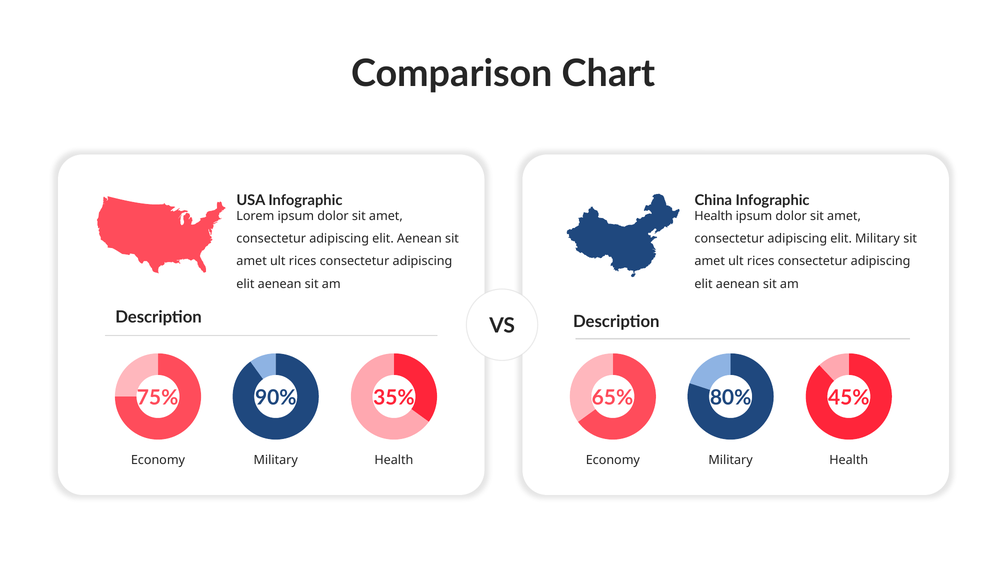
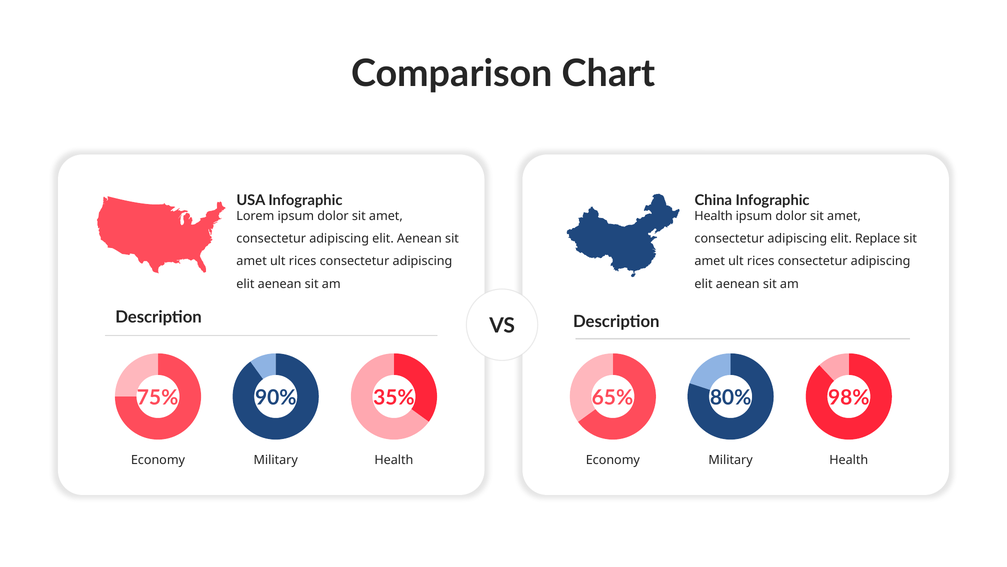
elit Military: Military -> Replace
45%: 45% -> 98%
